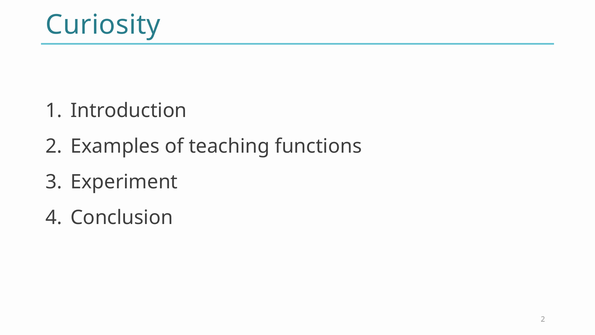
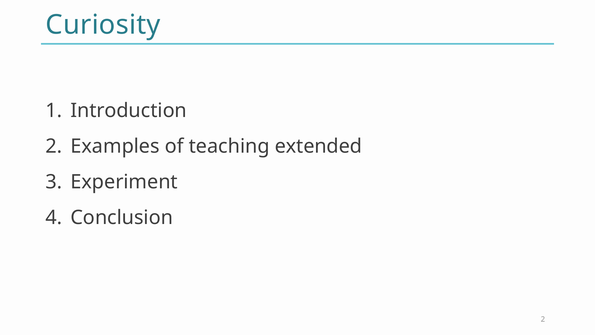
functions: functions -> extended
